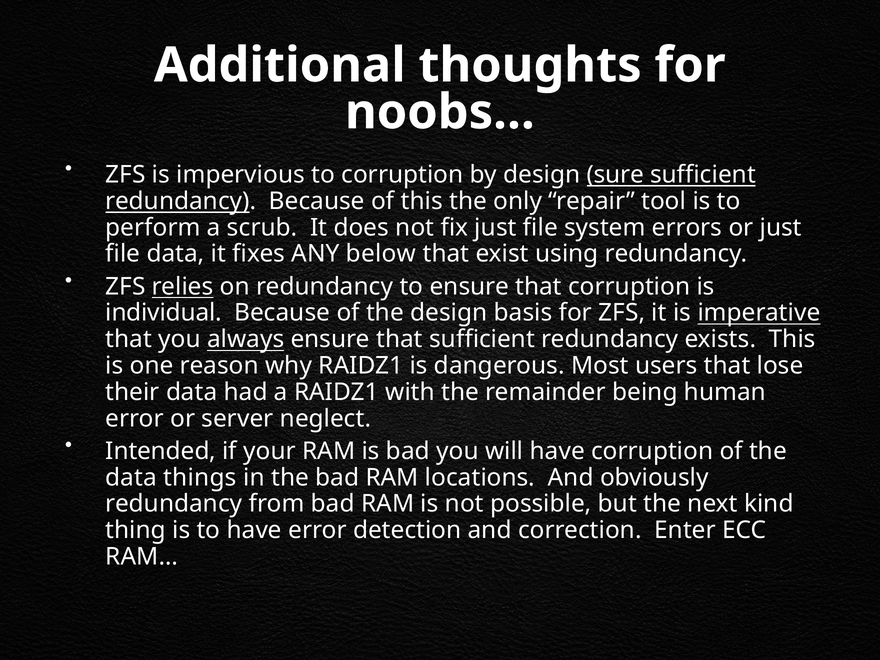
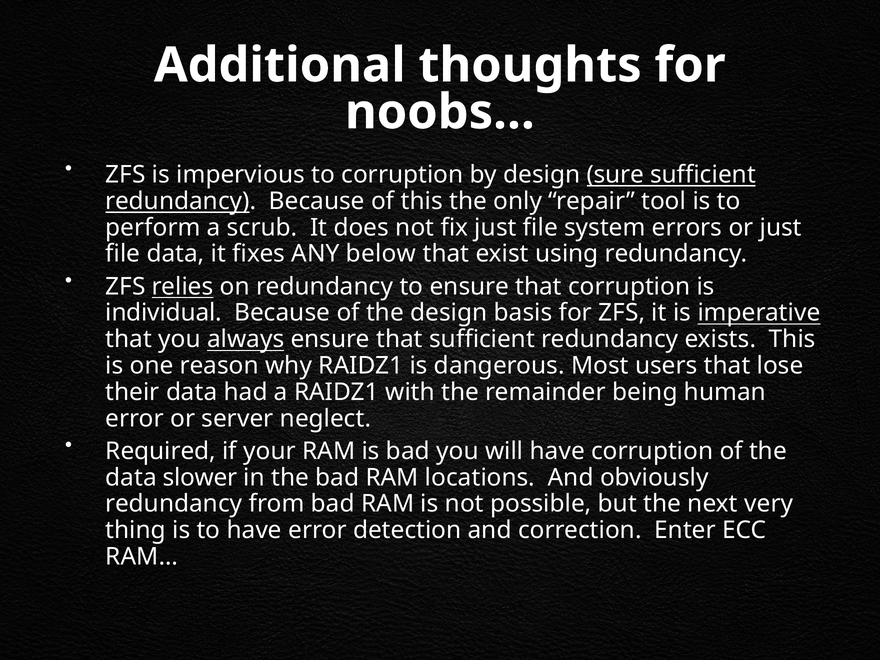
Intended: Intended -> Required
things: things -> slower
kind: kind -> very
